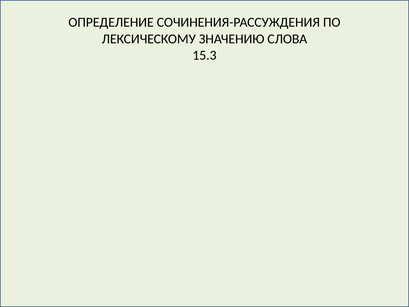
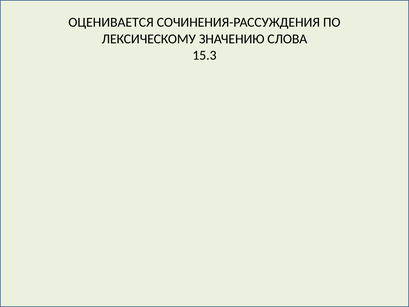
ОПРЕДЕЛЕНИЕ: ОПРЕДЕЛЕНИЕ -> ОЦЕНИВАЕТСЯ
